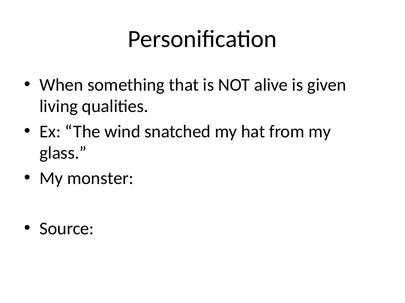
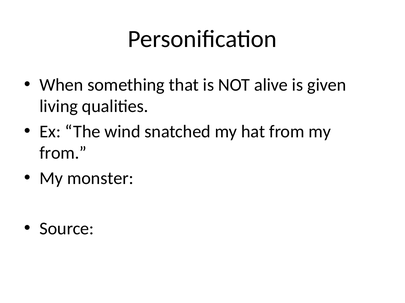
glass at (63, 153): glass -> from
